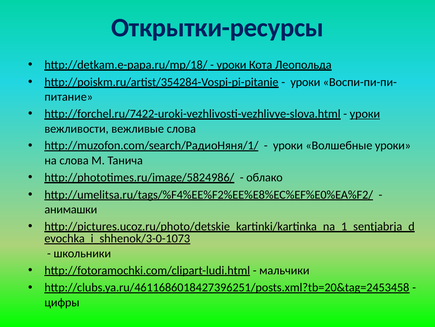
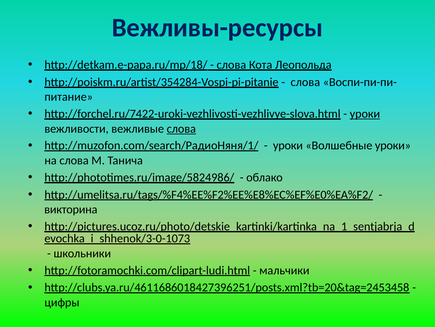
Открытки-ресурсы: Открытки-ресурсы -> Вежливы-ресурсы
уроки at (232, 65): уроки -> слова
уроки at (305, 82): уроки -> слова
слова at (181, 128) underline: none -> present
анимашки: анимашки -> викторина
